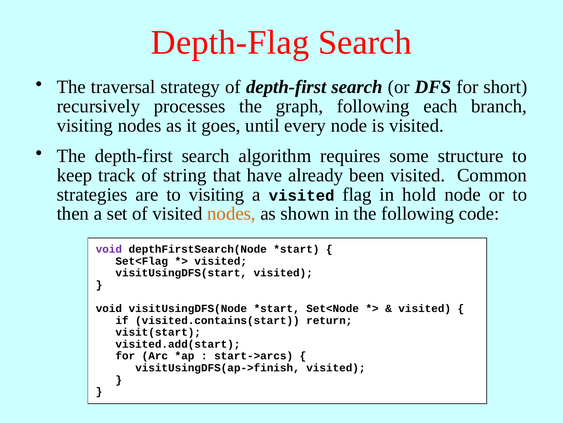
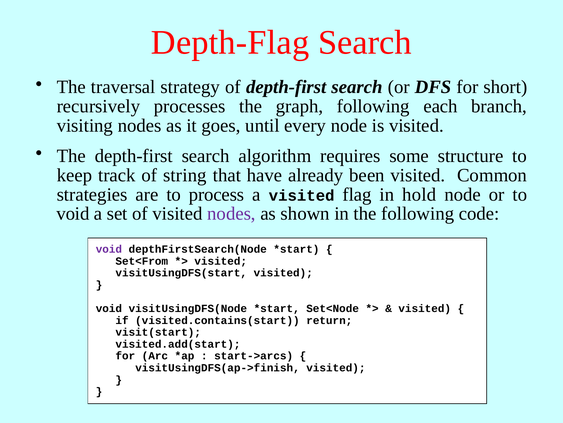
to visiting: visiting -> process
then at (73, 213): then -> void
nodes at (231, 213) colour: orange -> purple
Set<Flag: Set<Flag -> Set<From
